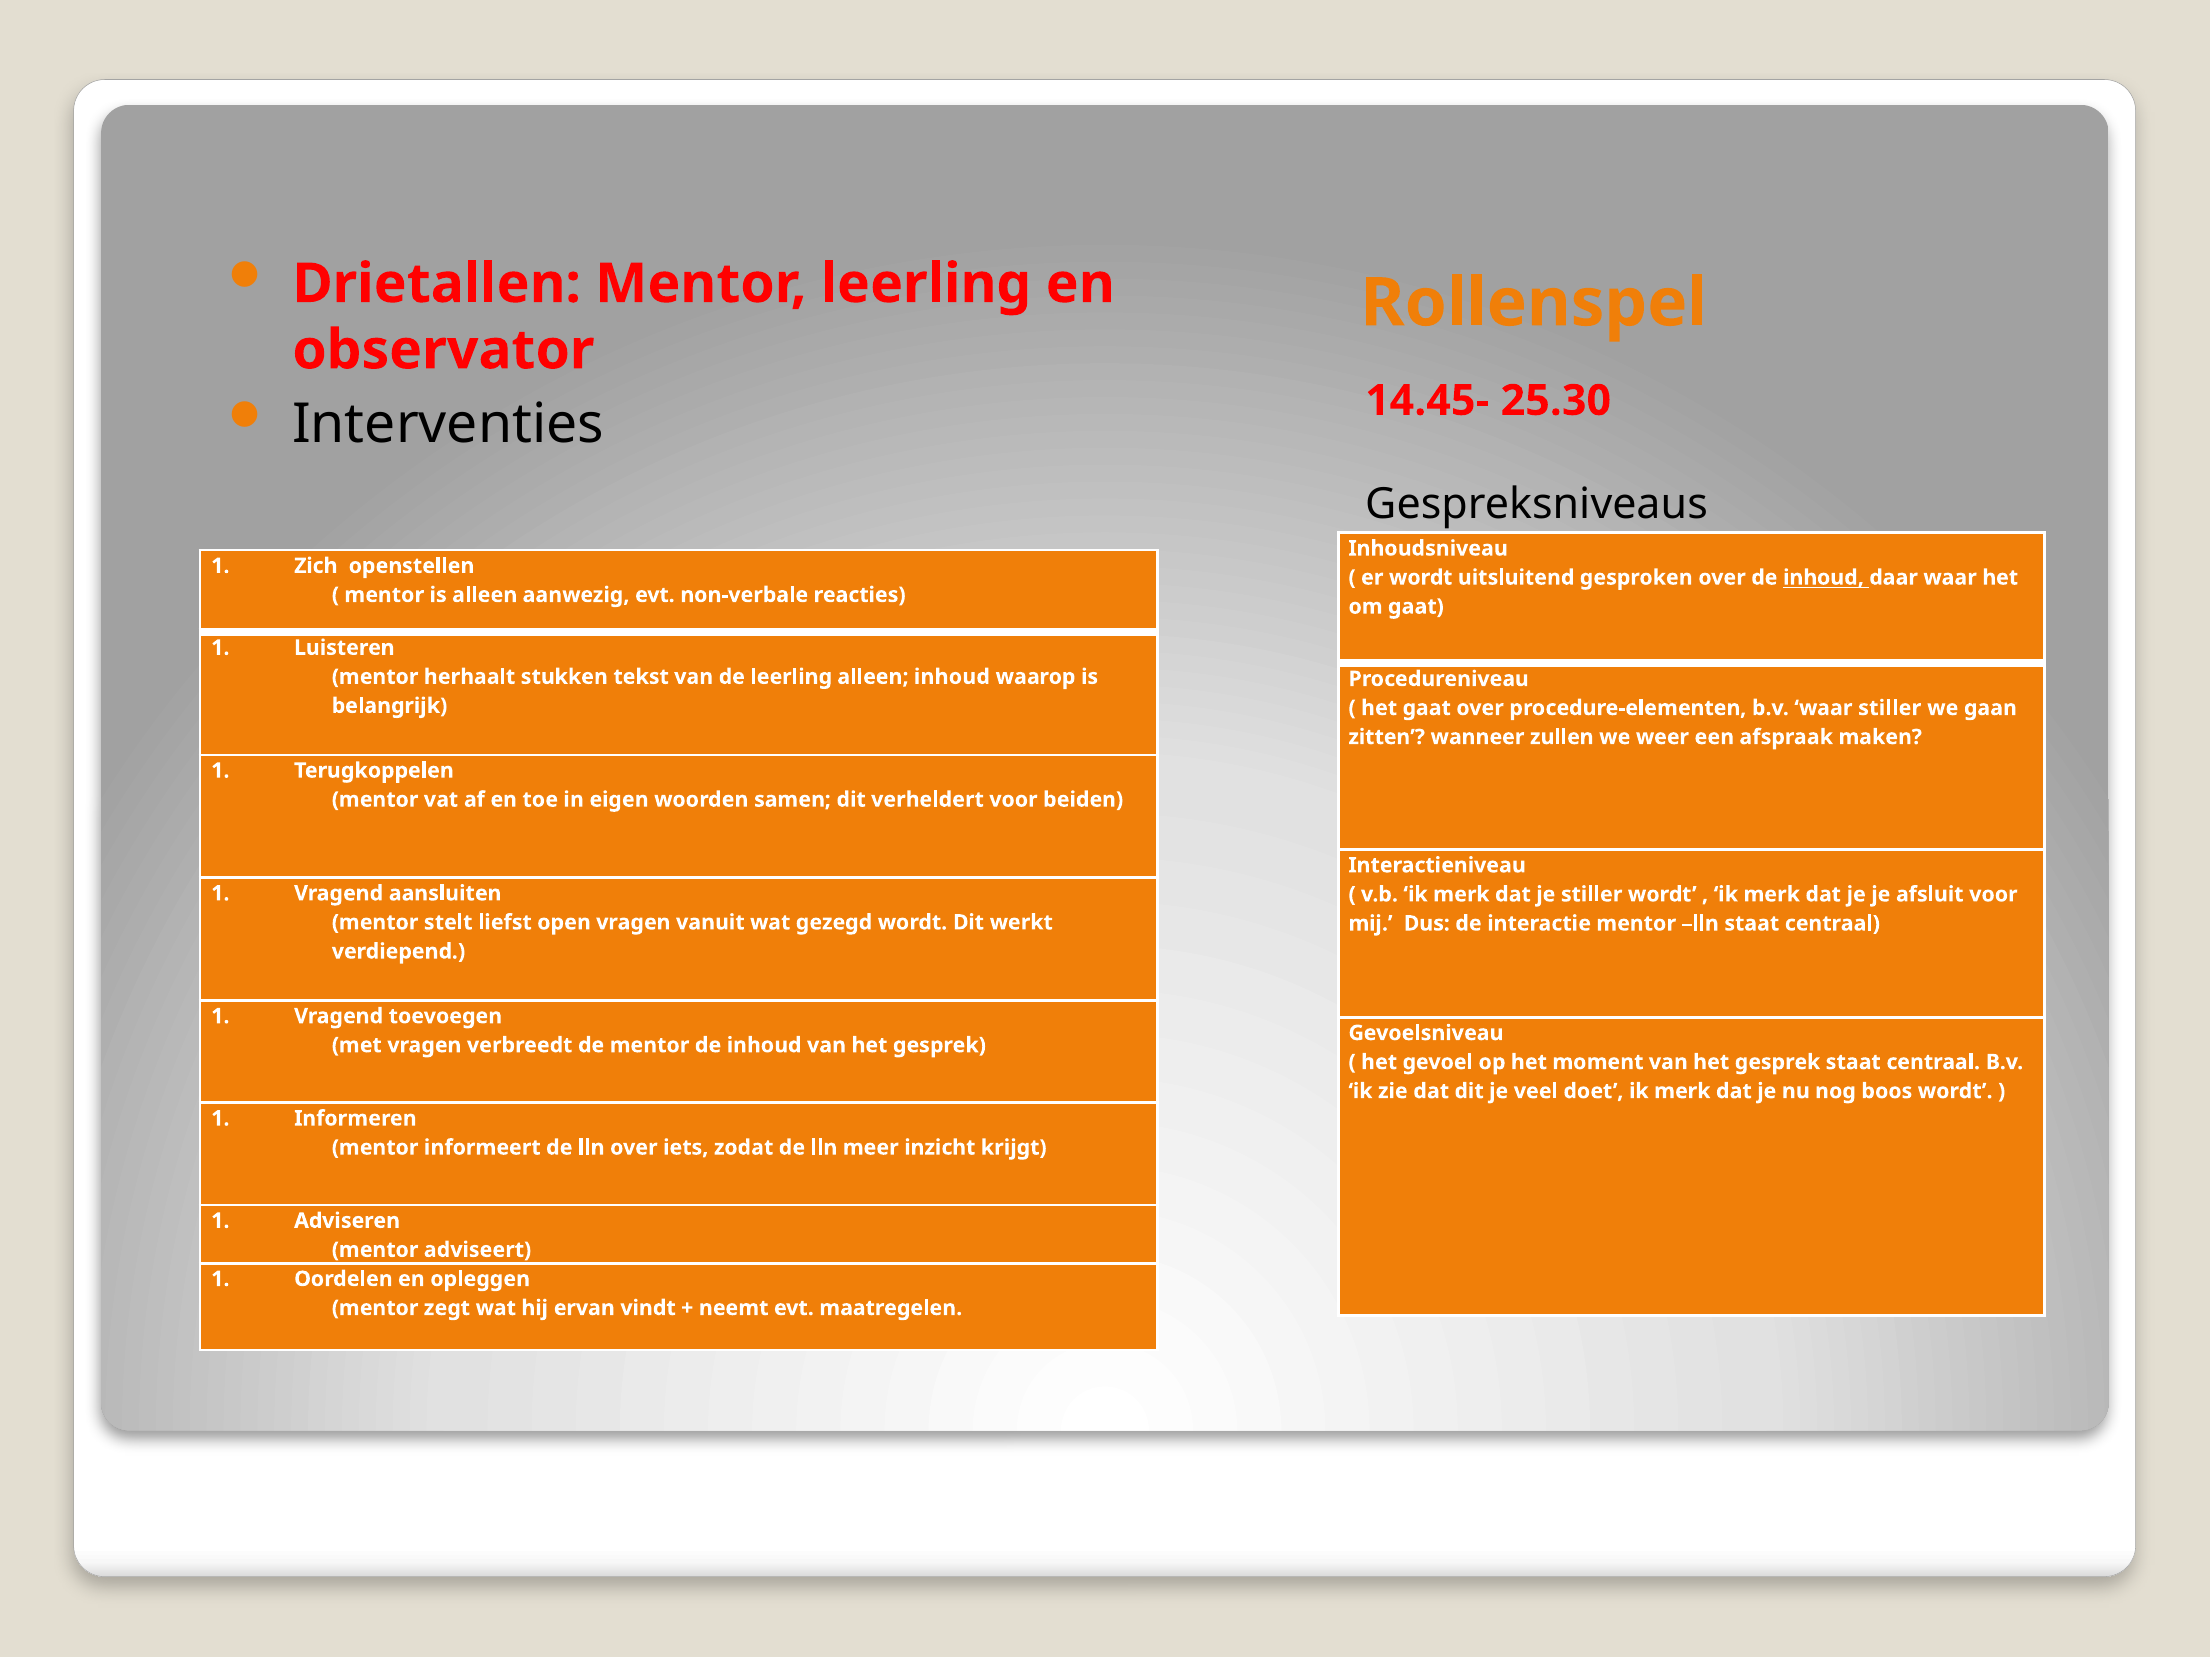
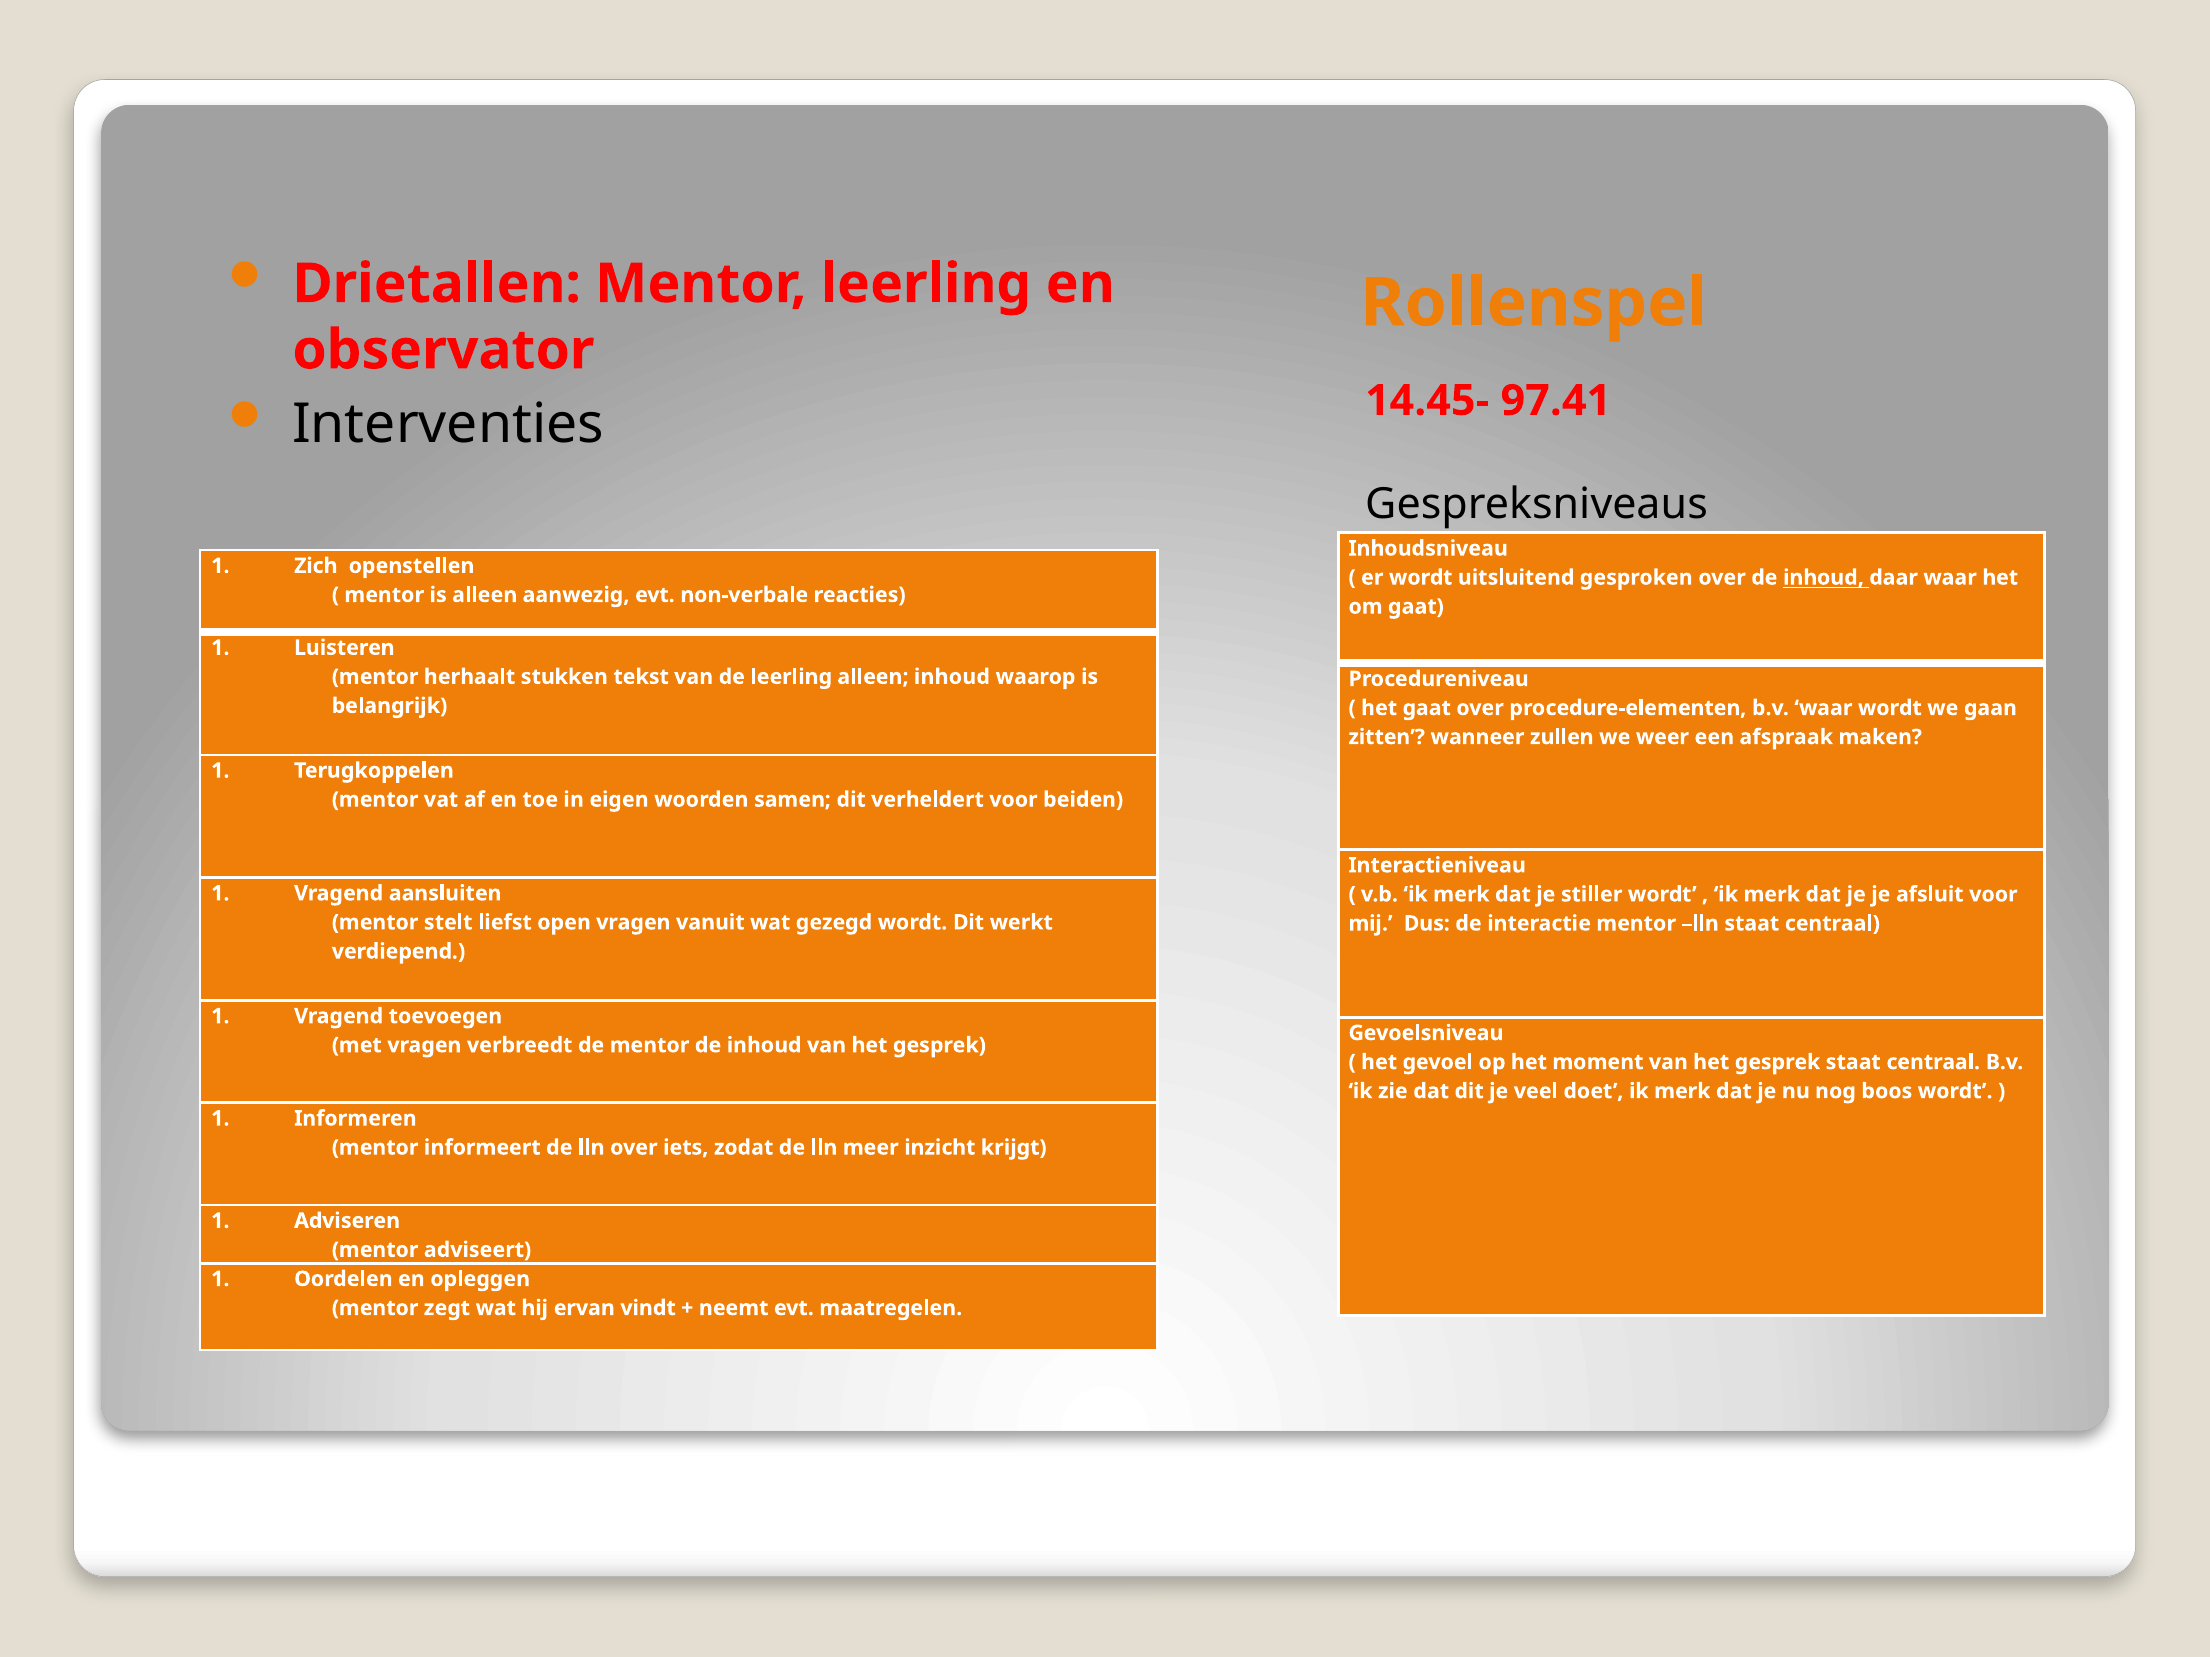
25.30: 25.30 -> 97.41
waar stiller: stiller -> wordt
